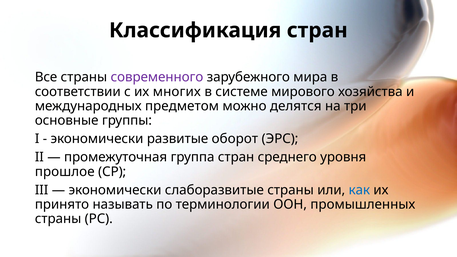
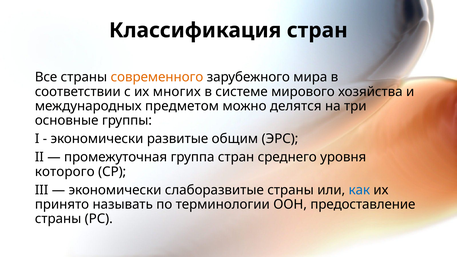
современного colour: purple -> orange
оборот: оборот -> общим
прошлое: прошлое -> которого
промышленных: промышленных -> предоставление
